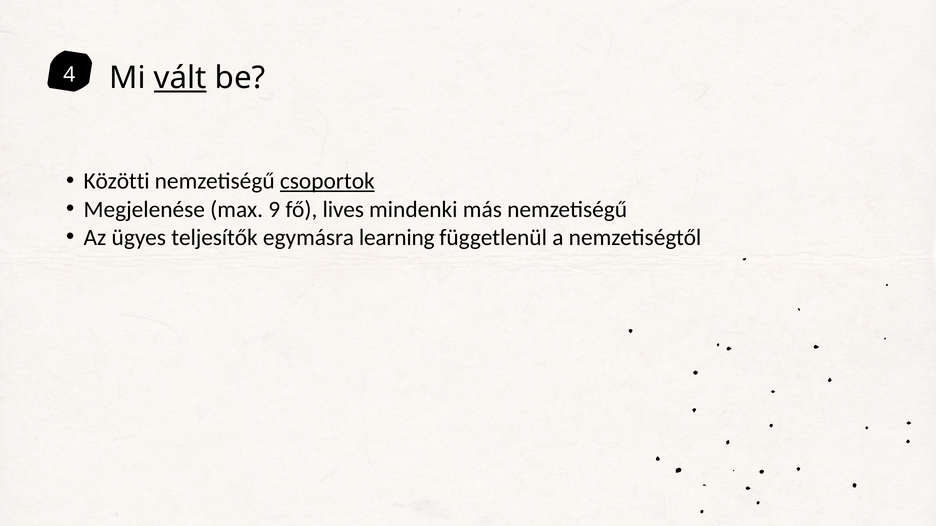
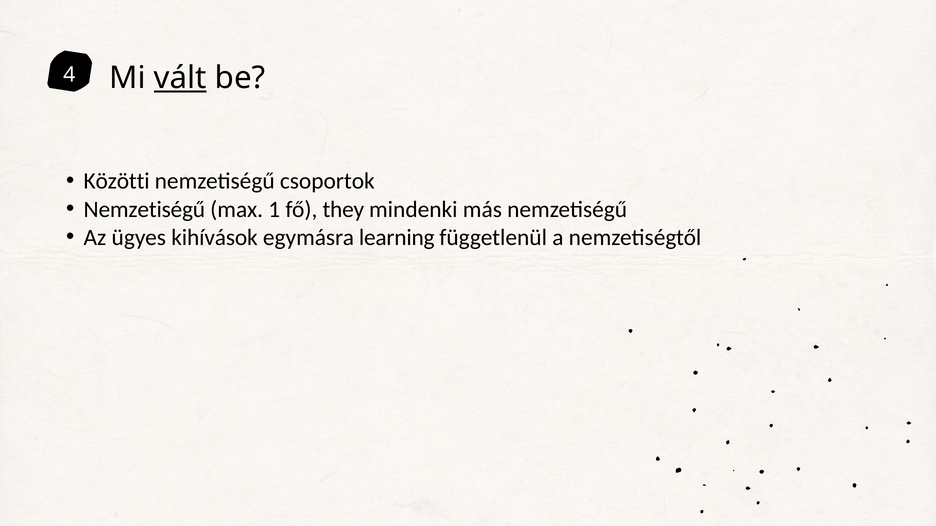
csoportok underline: present -> none
Megjelenése at (144, 209): Megjelenése -> Nemzetiségű
9: 9 -> 1
lives: lives -> they
teljesítők: teljesítők -> kihívások
